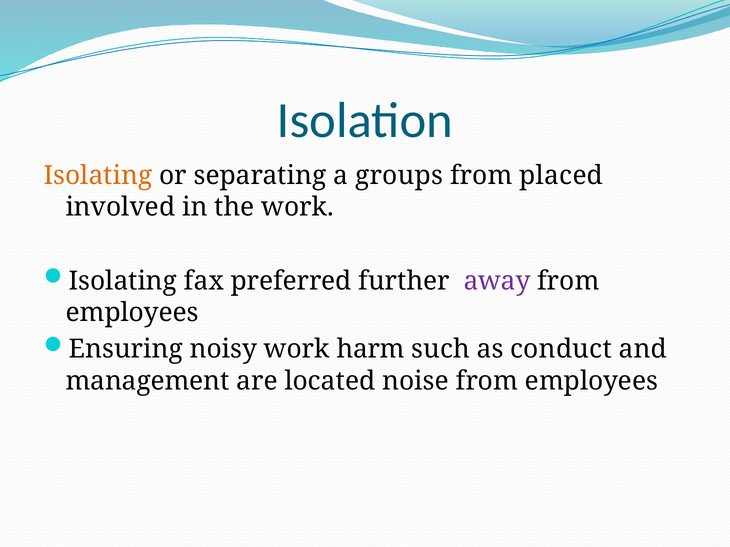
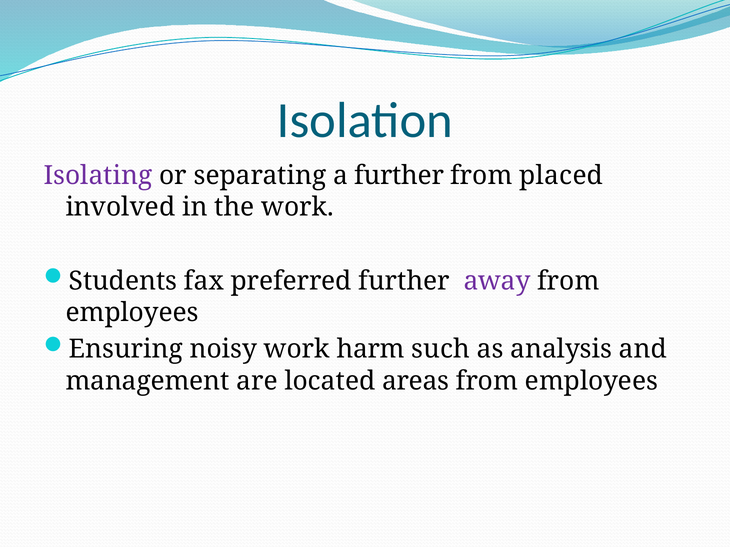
Isolating at (98, 176) colour: orange -> purple
a groups: groups -> further
Isolating at (123, 281): Isolating -> Students
conduct: conduct -> analysis
noise: noise -> areas
